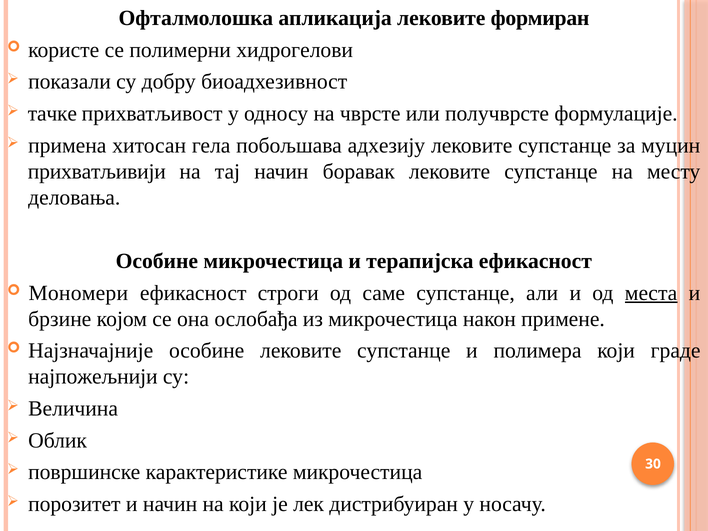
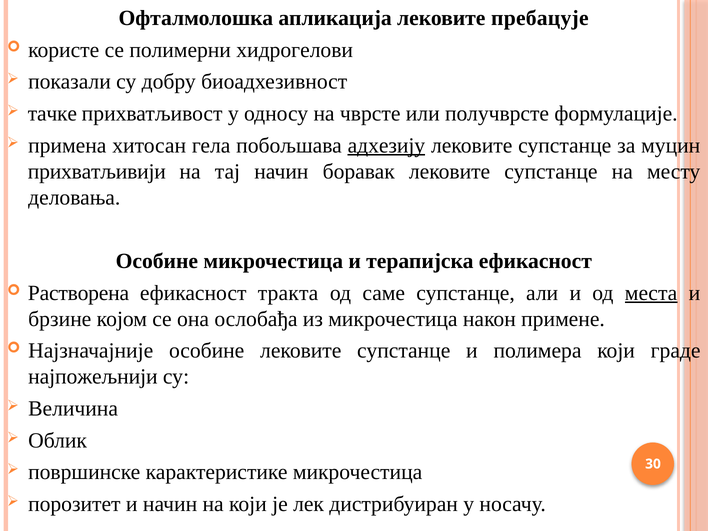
формиран: формиран -> пребацује
адхезију underline: none -> present
Мономери: Мономери -> Растворена
строги: строги -> тракта
